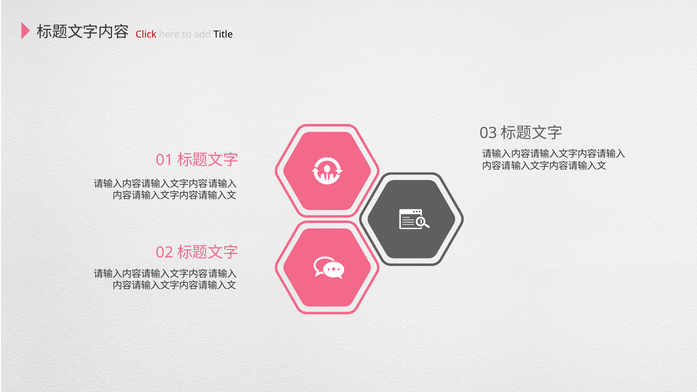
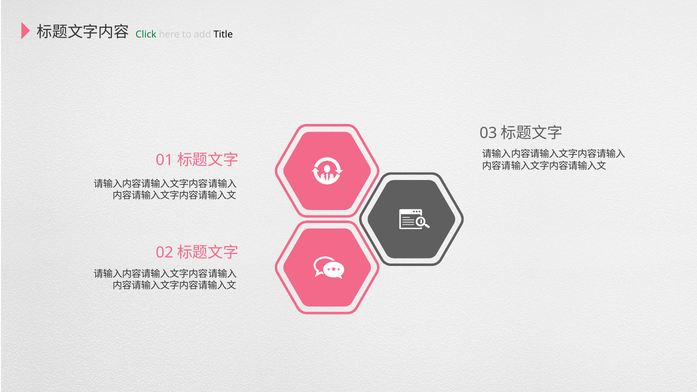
Click colour: red -> green
